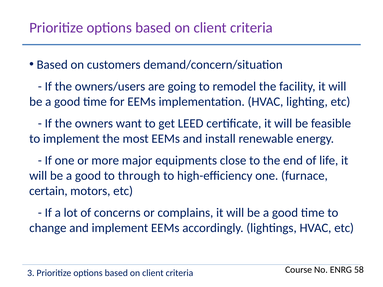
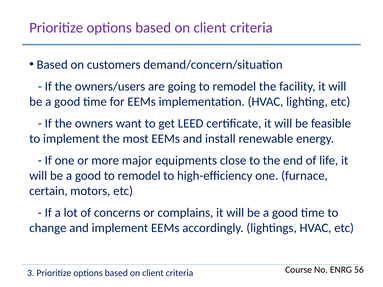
good to through: through -> remodel
58: 58 -> 56
